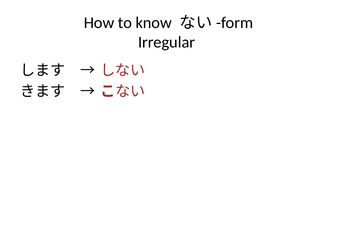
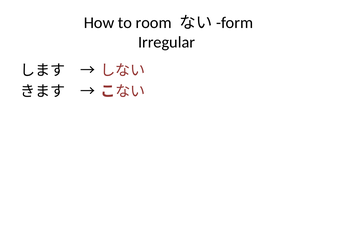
know: know -> room
